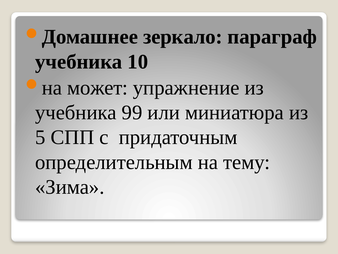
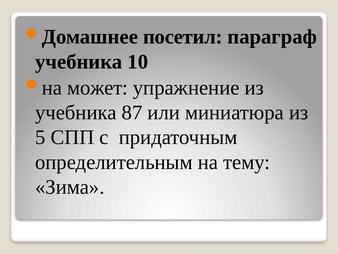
зеркало: зеркало -> посетил
99: 99 -> 87
